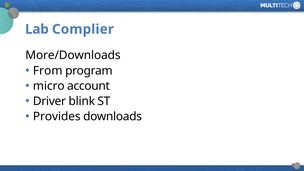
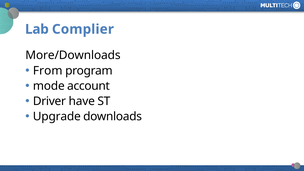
micro: micro -> mode
blink: blink -> have
Provides: Provides -> Upgrade
